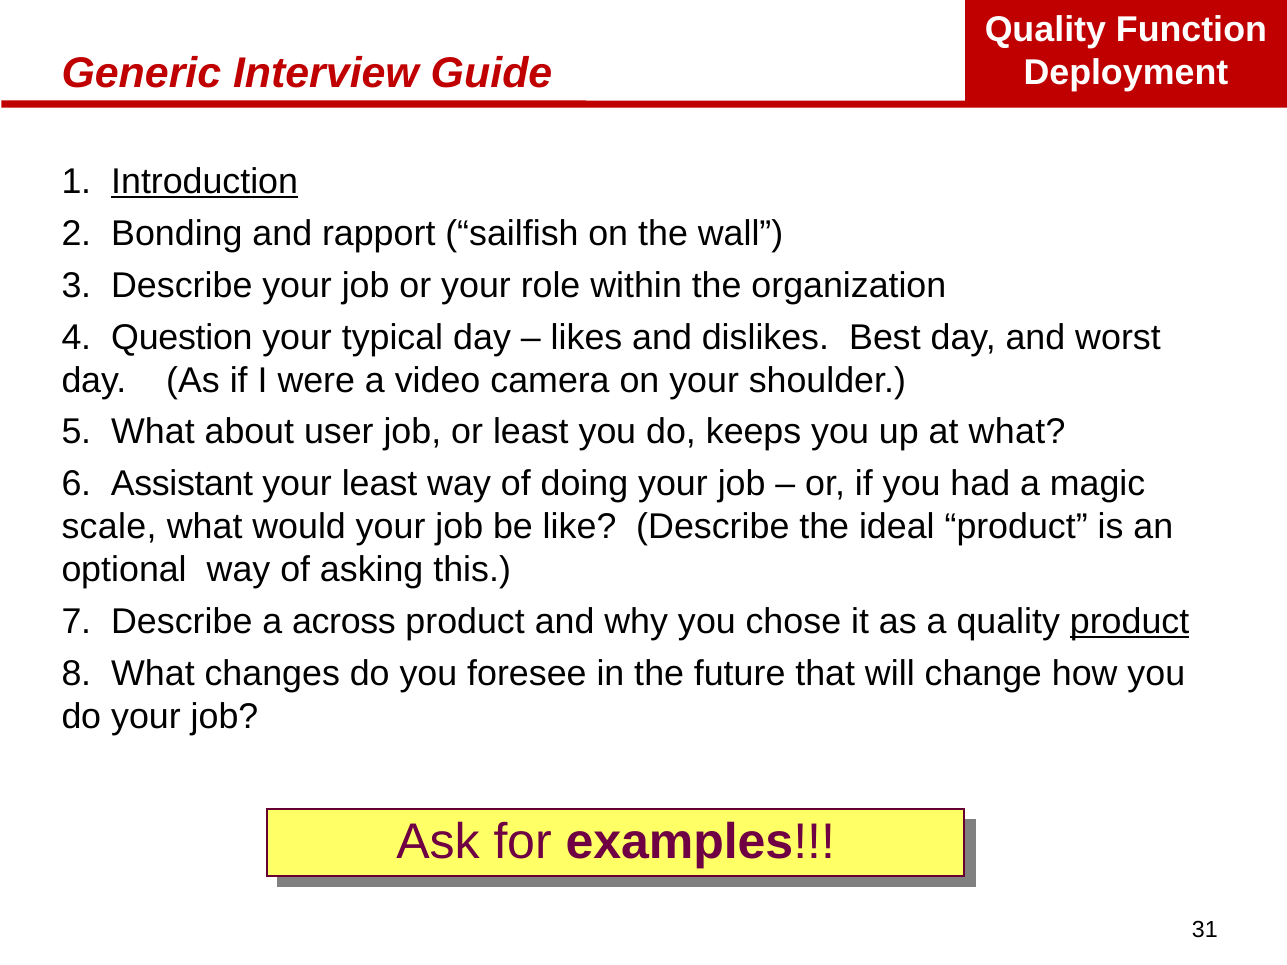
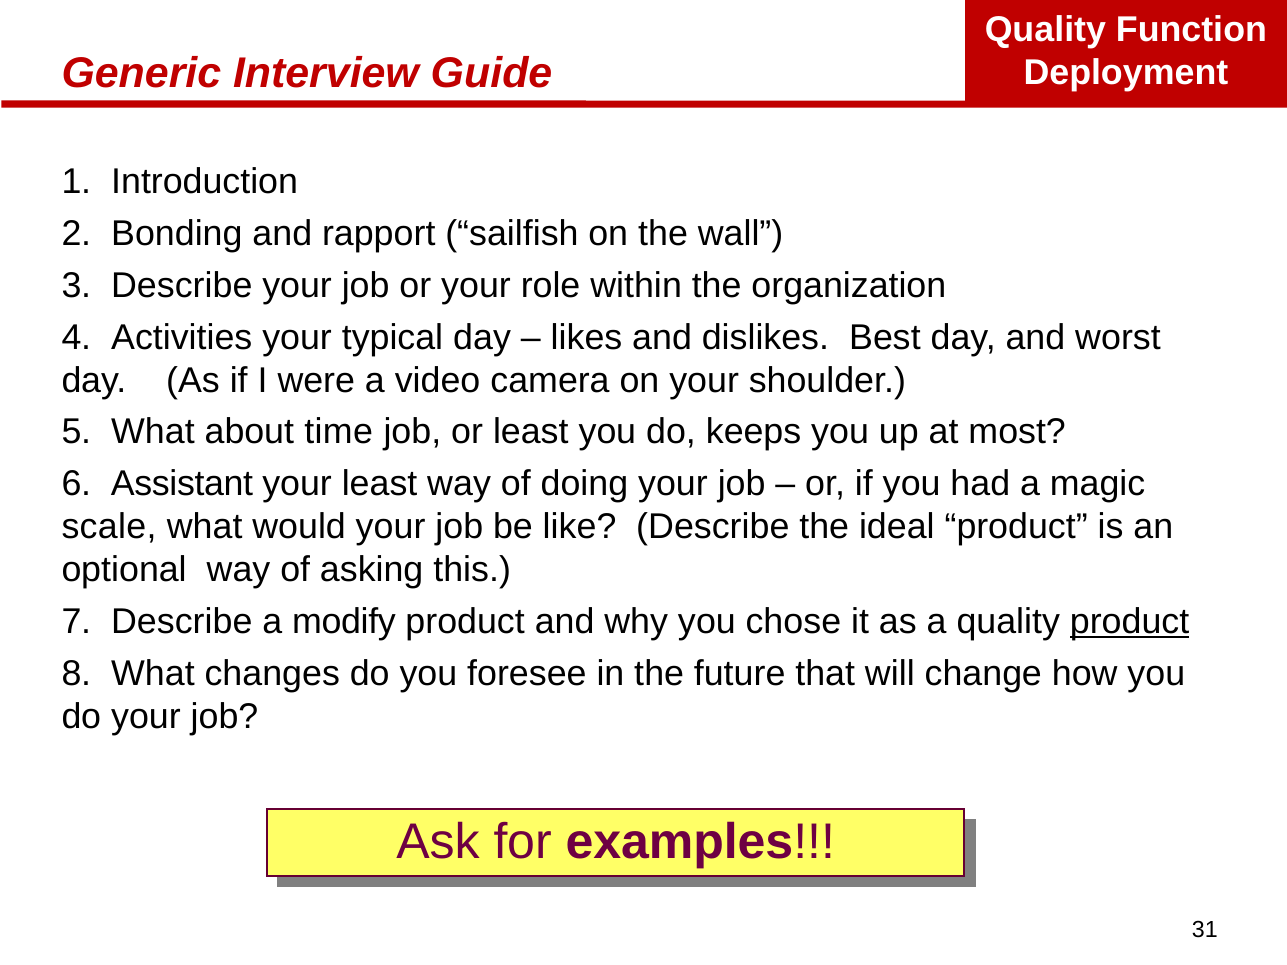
Introduction underline: present -> none
Question: Question -> Activities
user: user -> time
at what: what -> most
across: across -> modify
